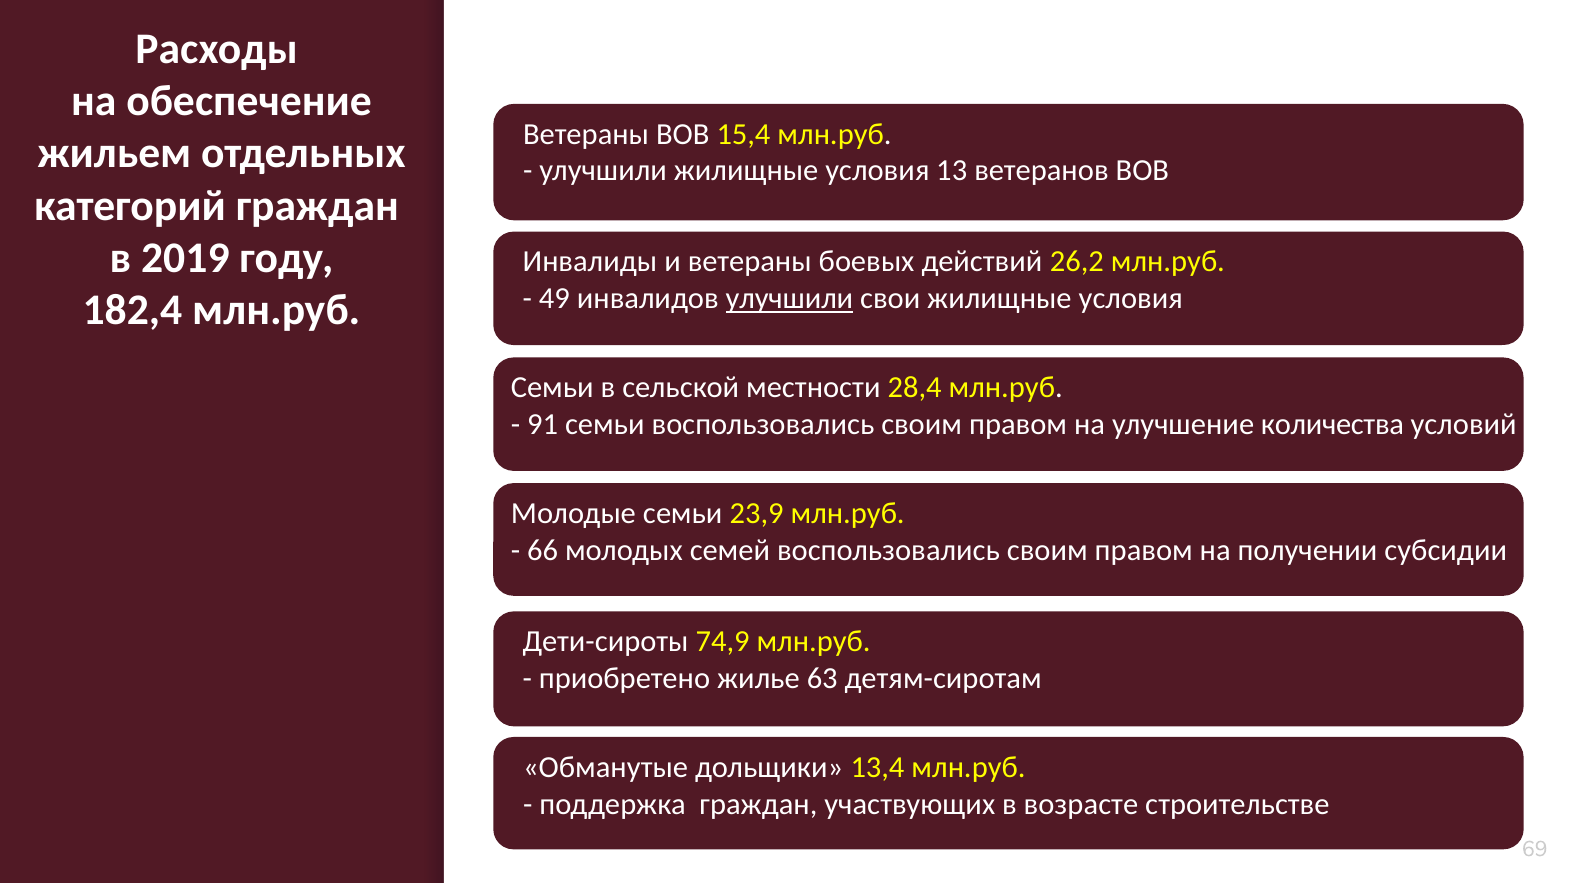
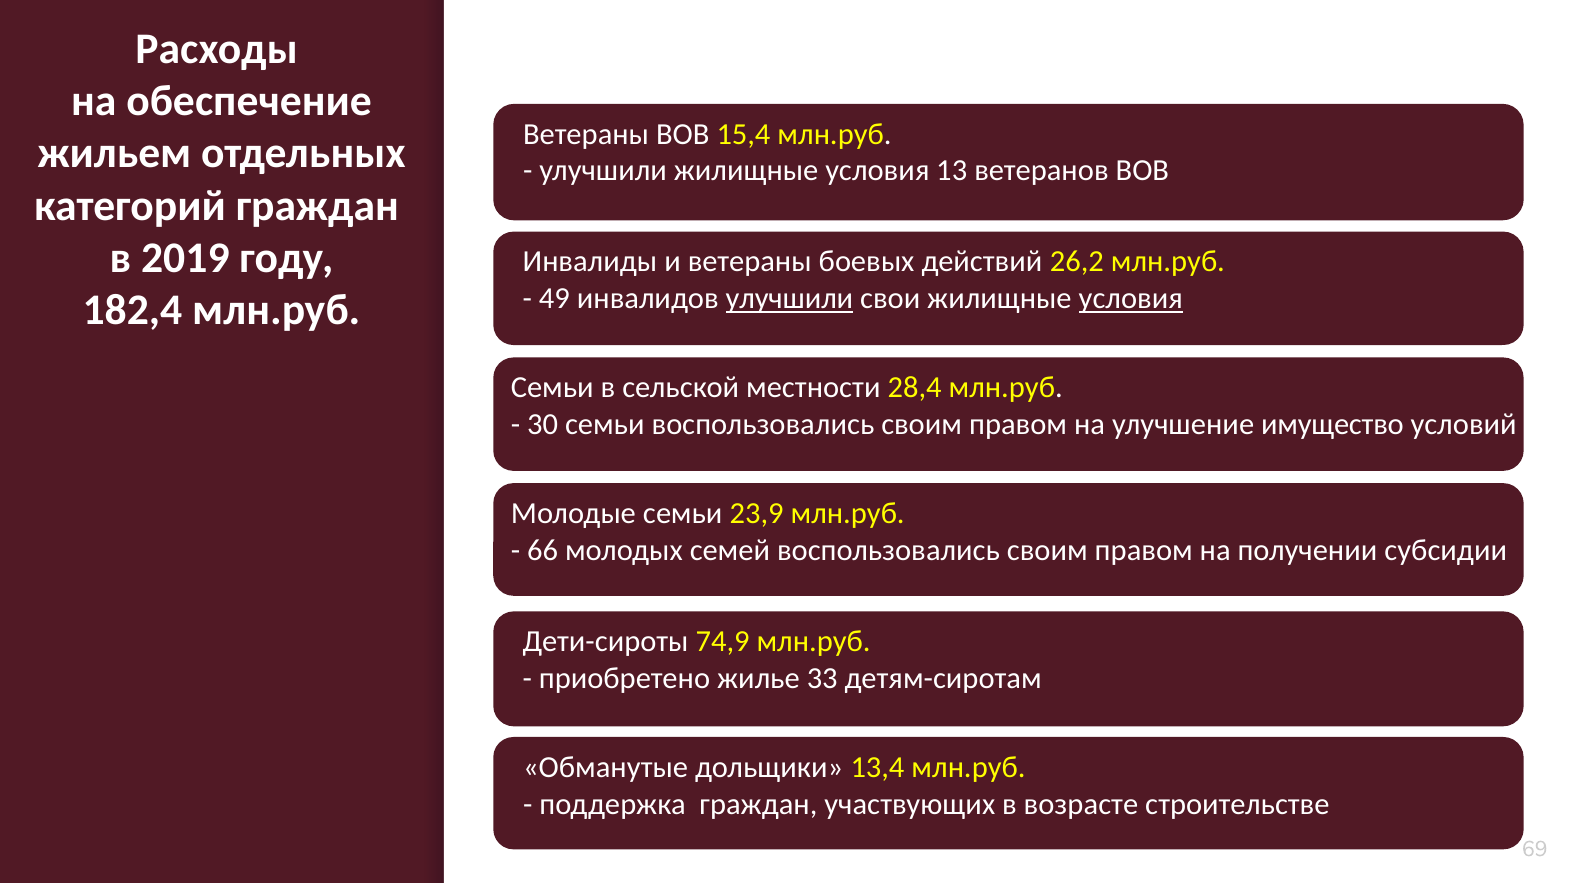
условия at (1131, 299) underline: none -> present
91: 91 -> 30
количества: количества -> имущество
63: 63 -> 33
